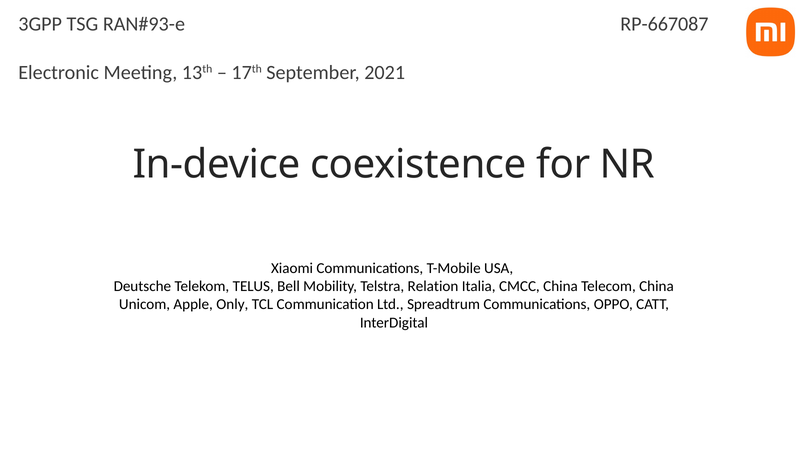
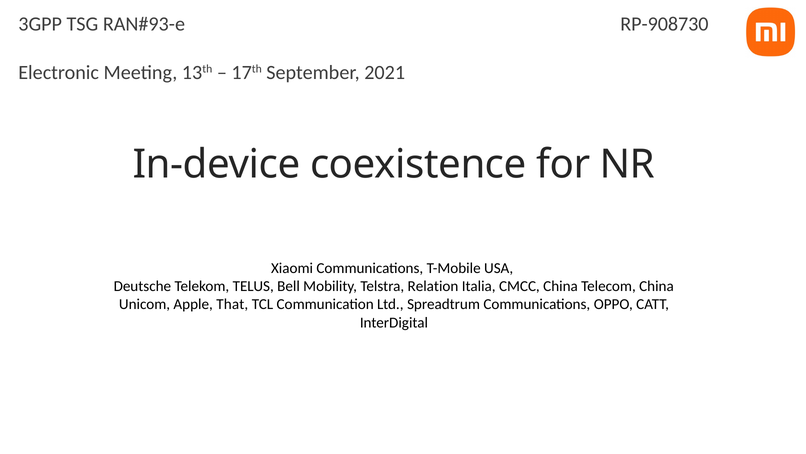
RP-667087: RP-667087 -> RP-908730
Only: Only -> That
